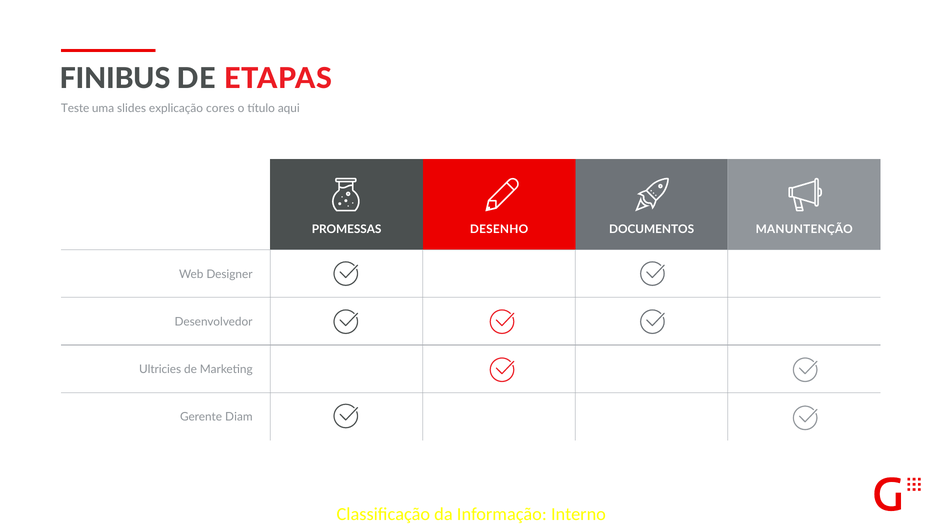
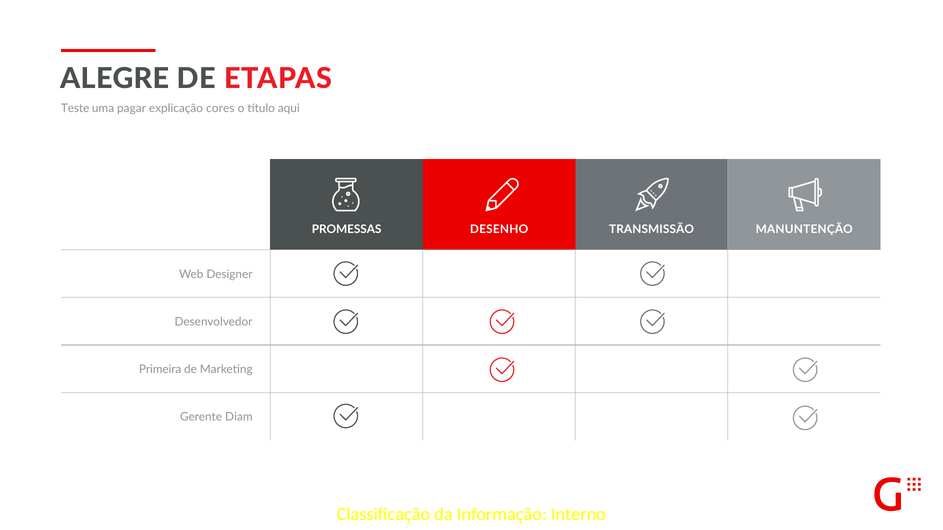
FINIBUS: FINIBUS -> ALEGRE
slides: slides -> pagar
DOCUMENTOS: DOCUMENTOS -> TRANSMISSÃO
Ultricies: Ultricies -> Primeira
